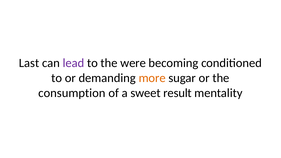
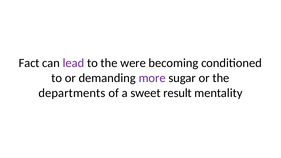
Last: Last -> Fact
more colour: orange -> purple
consumption: consumption -> departments
